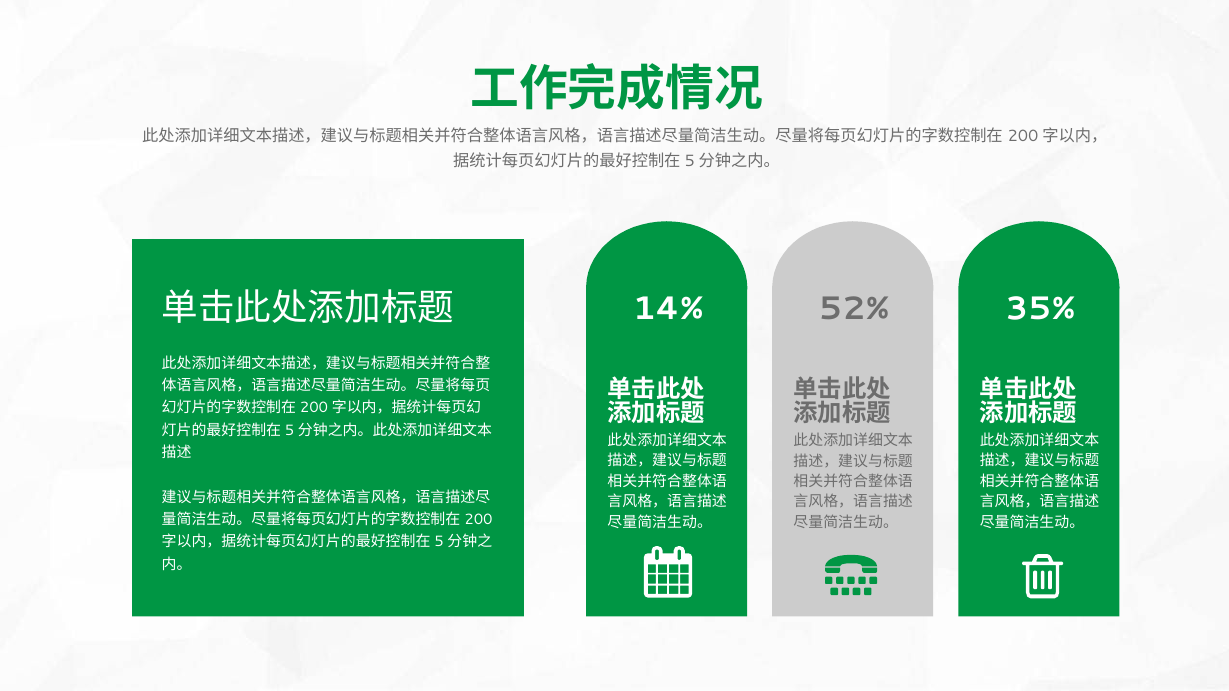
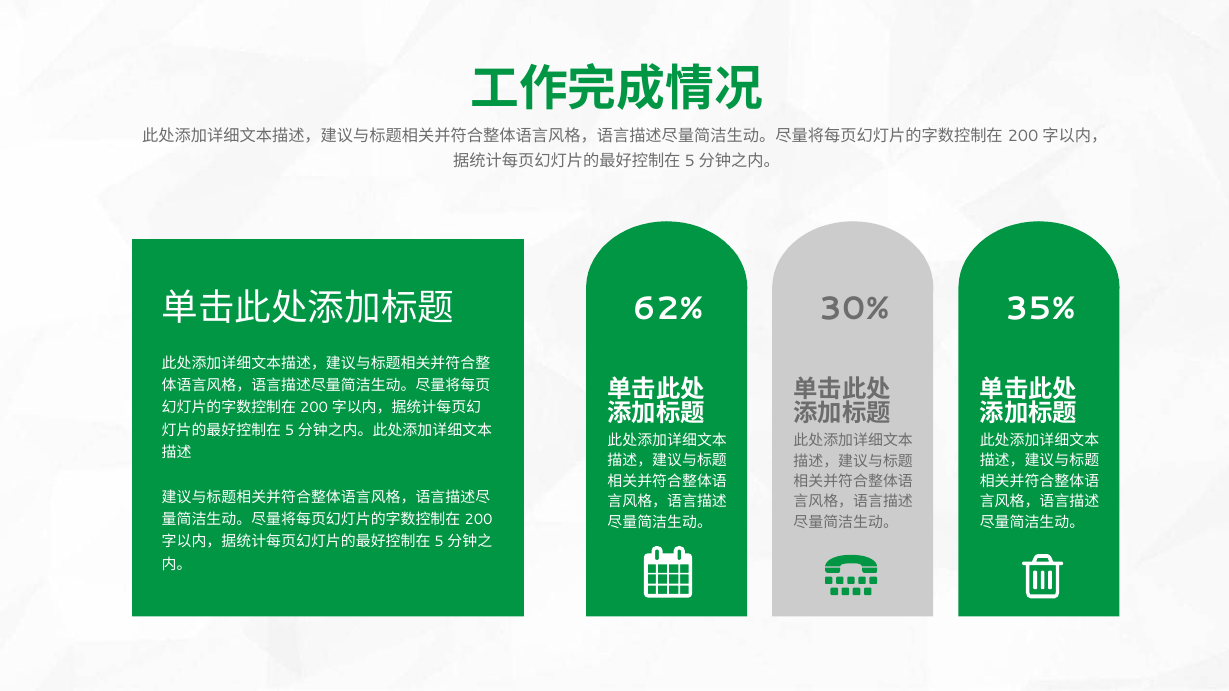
52%: 52% -> 30%
14%: 14% -> 62%
